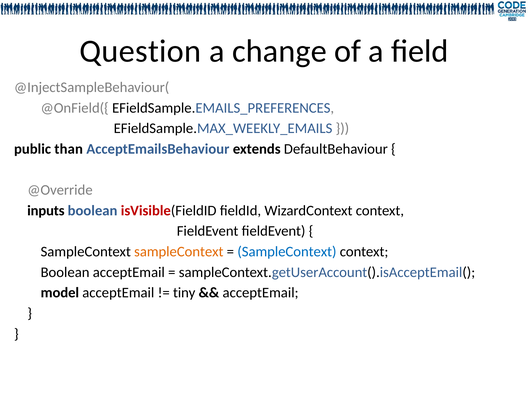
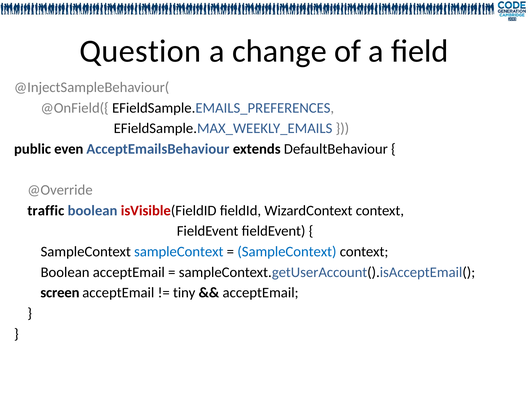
than: than -> even
inputs: inputs -> traffic
sampleContext at (179, 252) colour: orange -> blue
model: model -> screen
